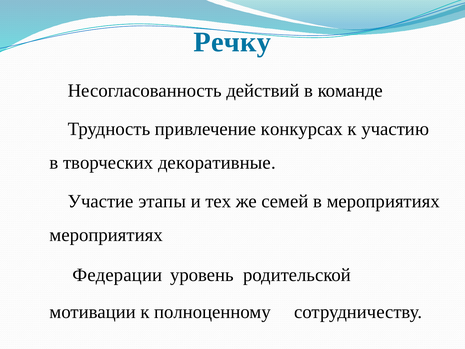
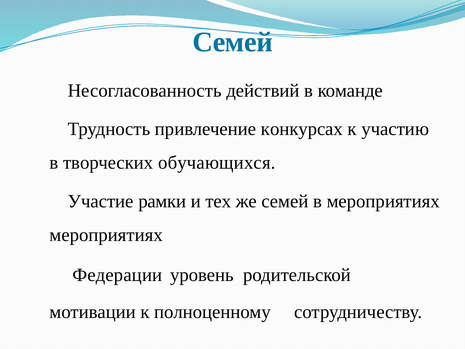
Речку at (232, 42): Речку -> Семей
декоративные: декоративные -> обучающихся
этапы: этапы -> рамки
